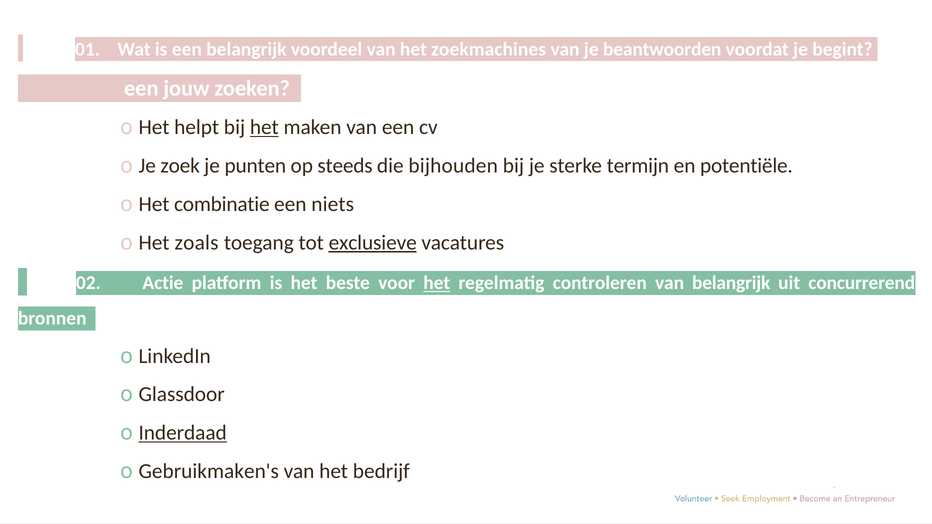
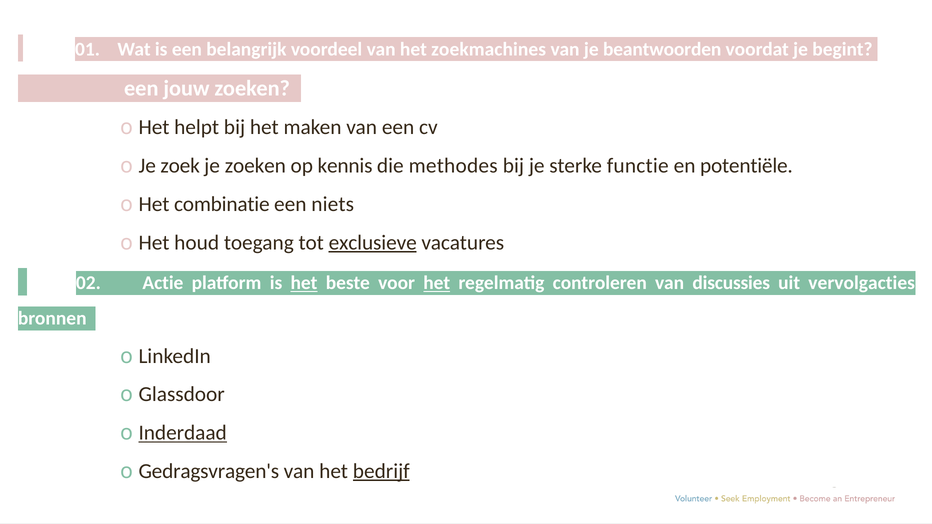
het at (264, 127) underline: present -> none
je punten: punten -> zoeken
steeds: steeds -> kennis
bijhouden: bijhouden -> methodes
termijn: termijn -> functie
zoals: zoals -> houd
het at (304, 283) underline: none -> present
van belangrijk: belangrijk -> discussies
concurrerend: concurrerend -> vervolgacties
Gebruikmaken's: Gebruikmaken's -> Gedragsvragen's
bedrijf underline: none -> present
